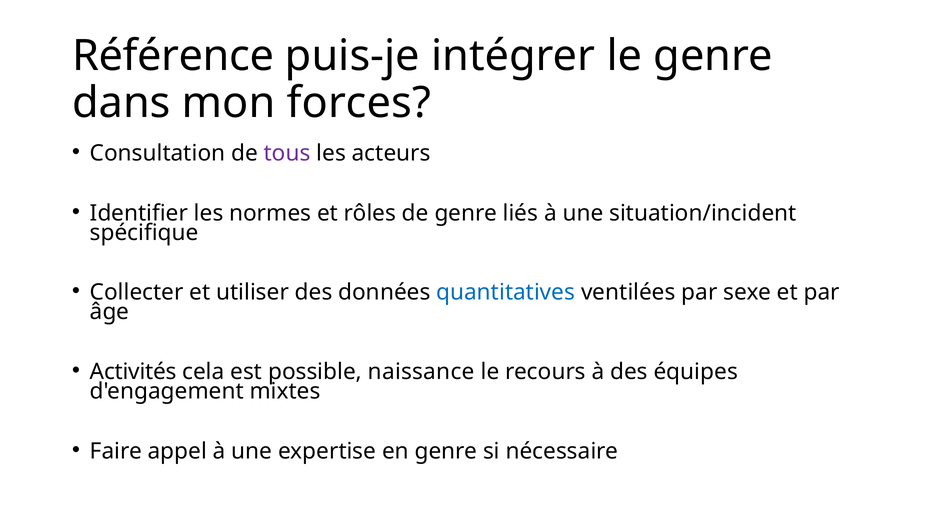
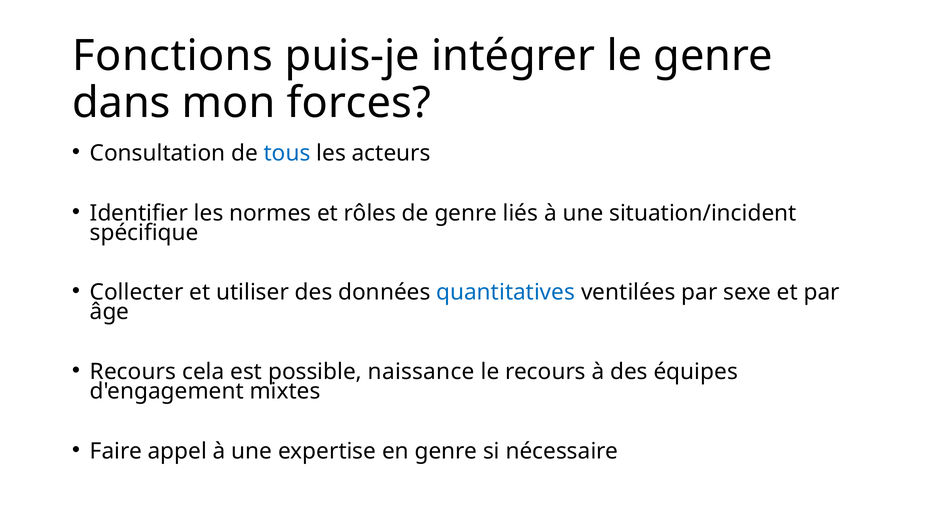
Référence: Référence -> Fonctions
tous colour: purple -> blue
Activités at (133, 372): Activités -> Recours
